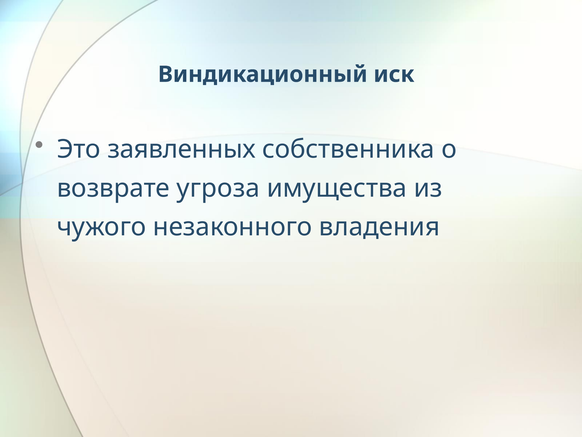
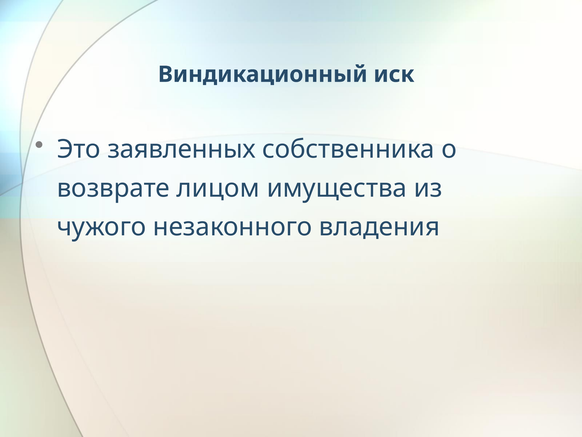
угроза: угроза -> лицом
